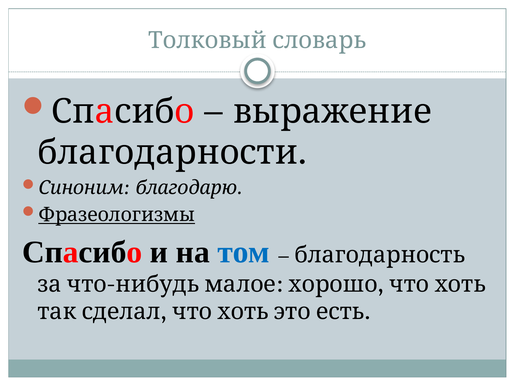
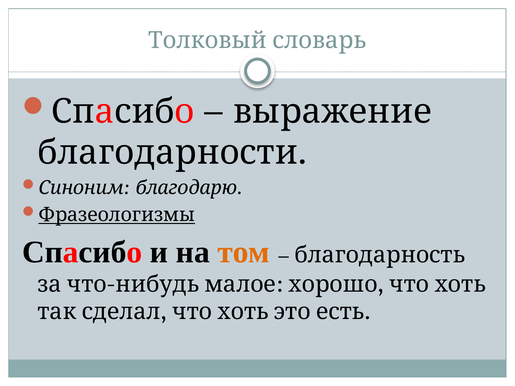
том colour: blue -> orange
